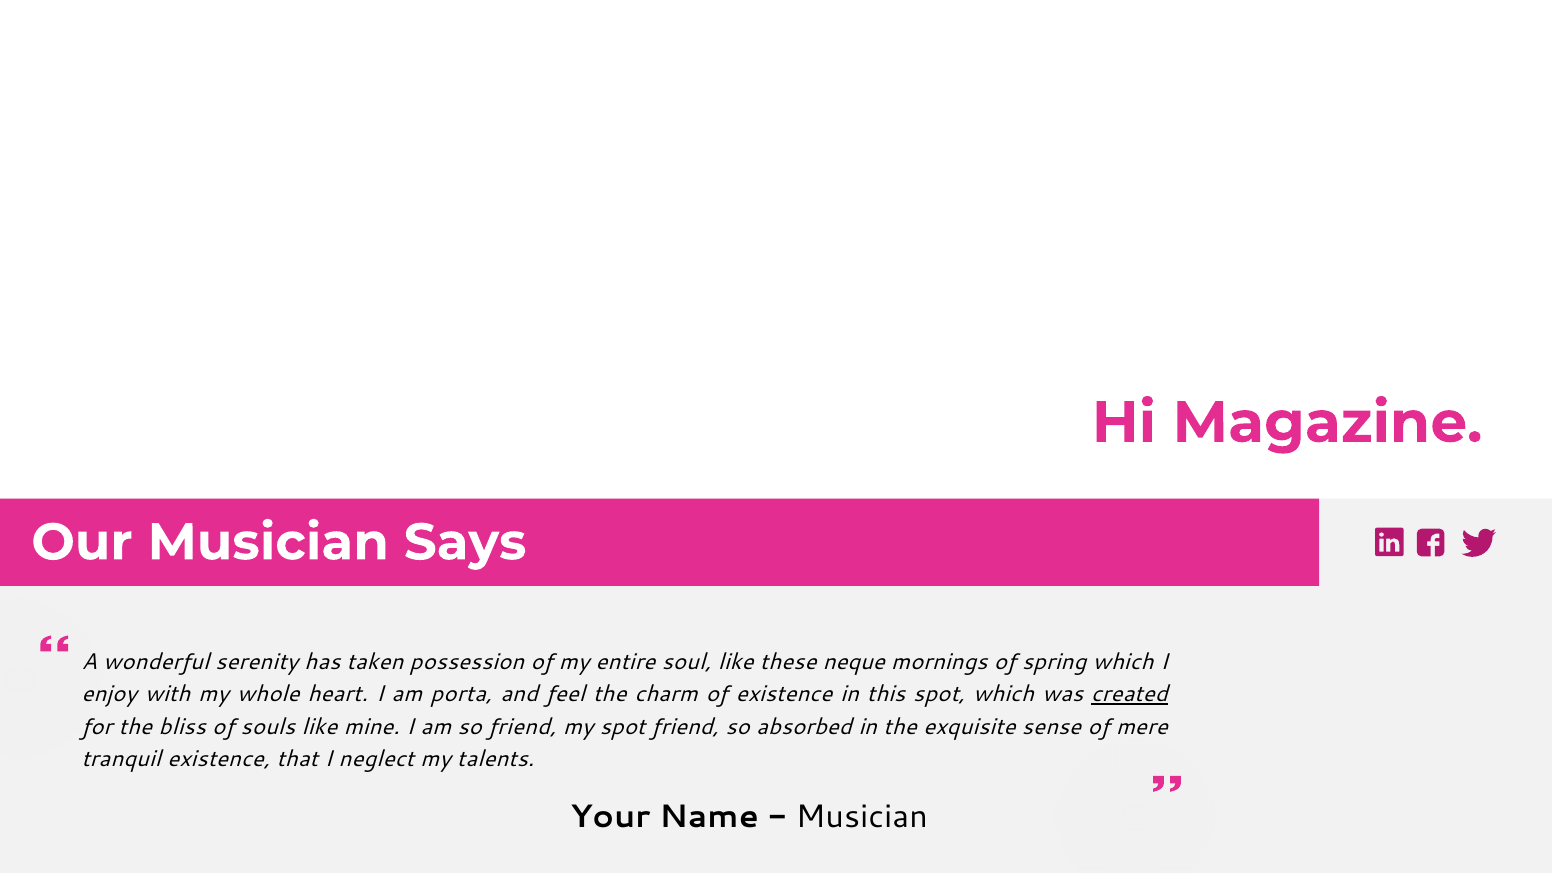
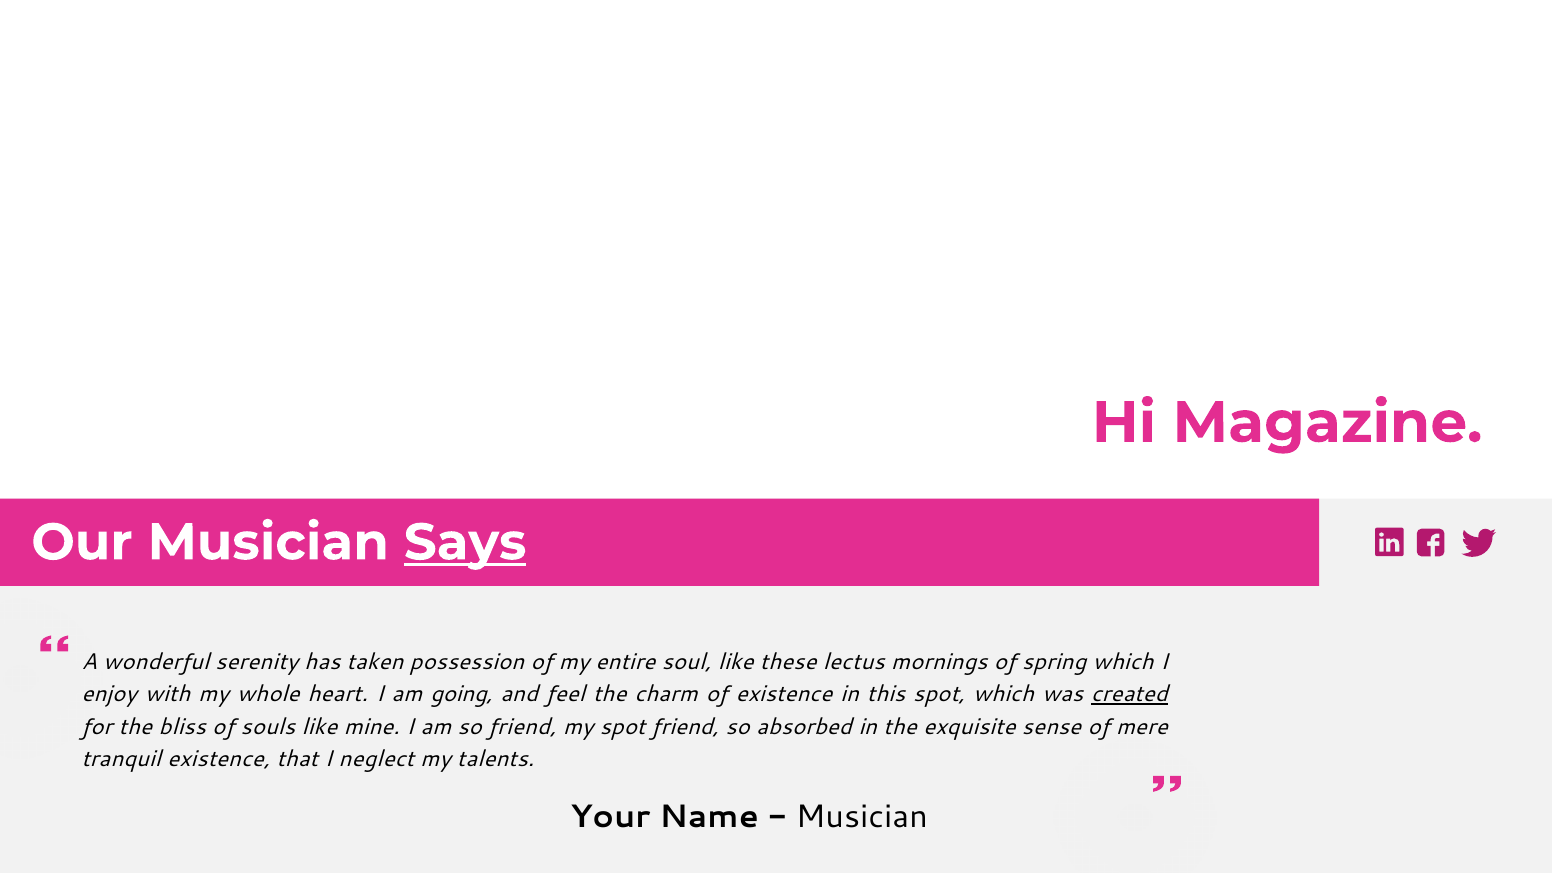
Says underline: none -> present
neque: neque -> lectus
porta: porta -> going
